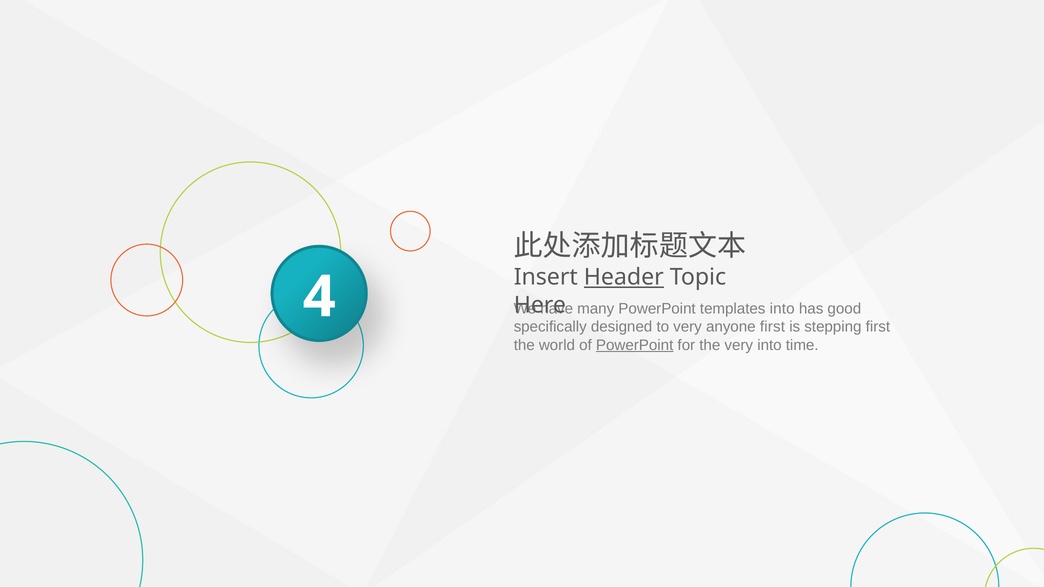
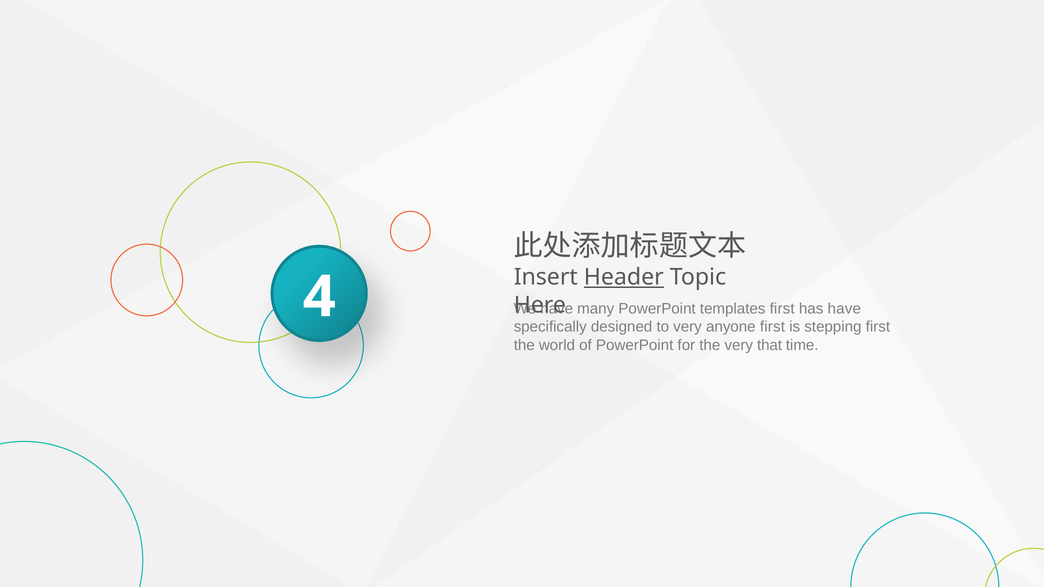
templates into: into -> first
has good: good -> have
PowerPoint at (635, 345) underline: present -> none
very into: into -> that
